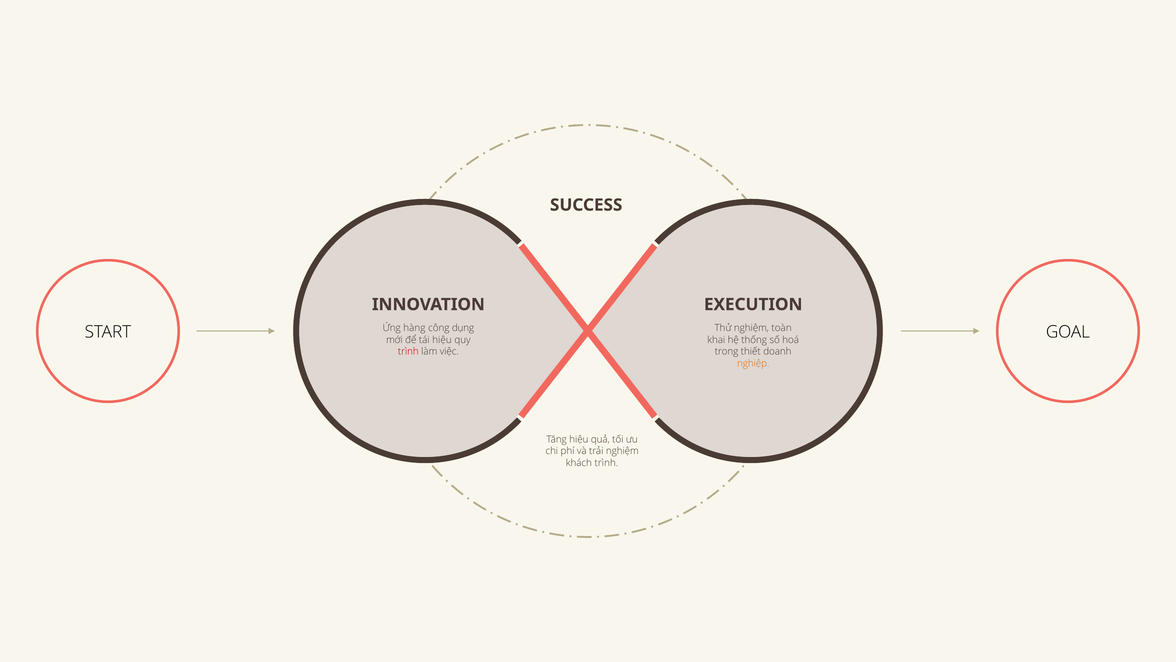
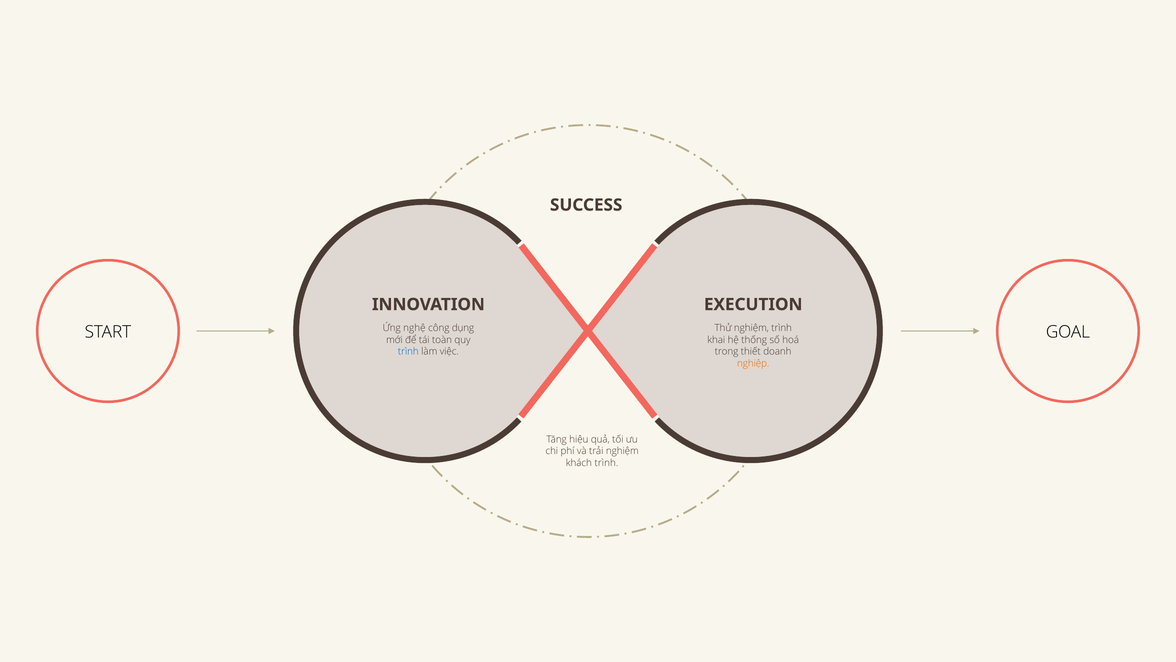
nghiệm toàn: toàn -> trình
hàng: hàng -> nghệ
tái hiệu: hiệu -> toàn
trình at (408, 351) colour: red -> blue
